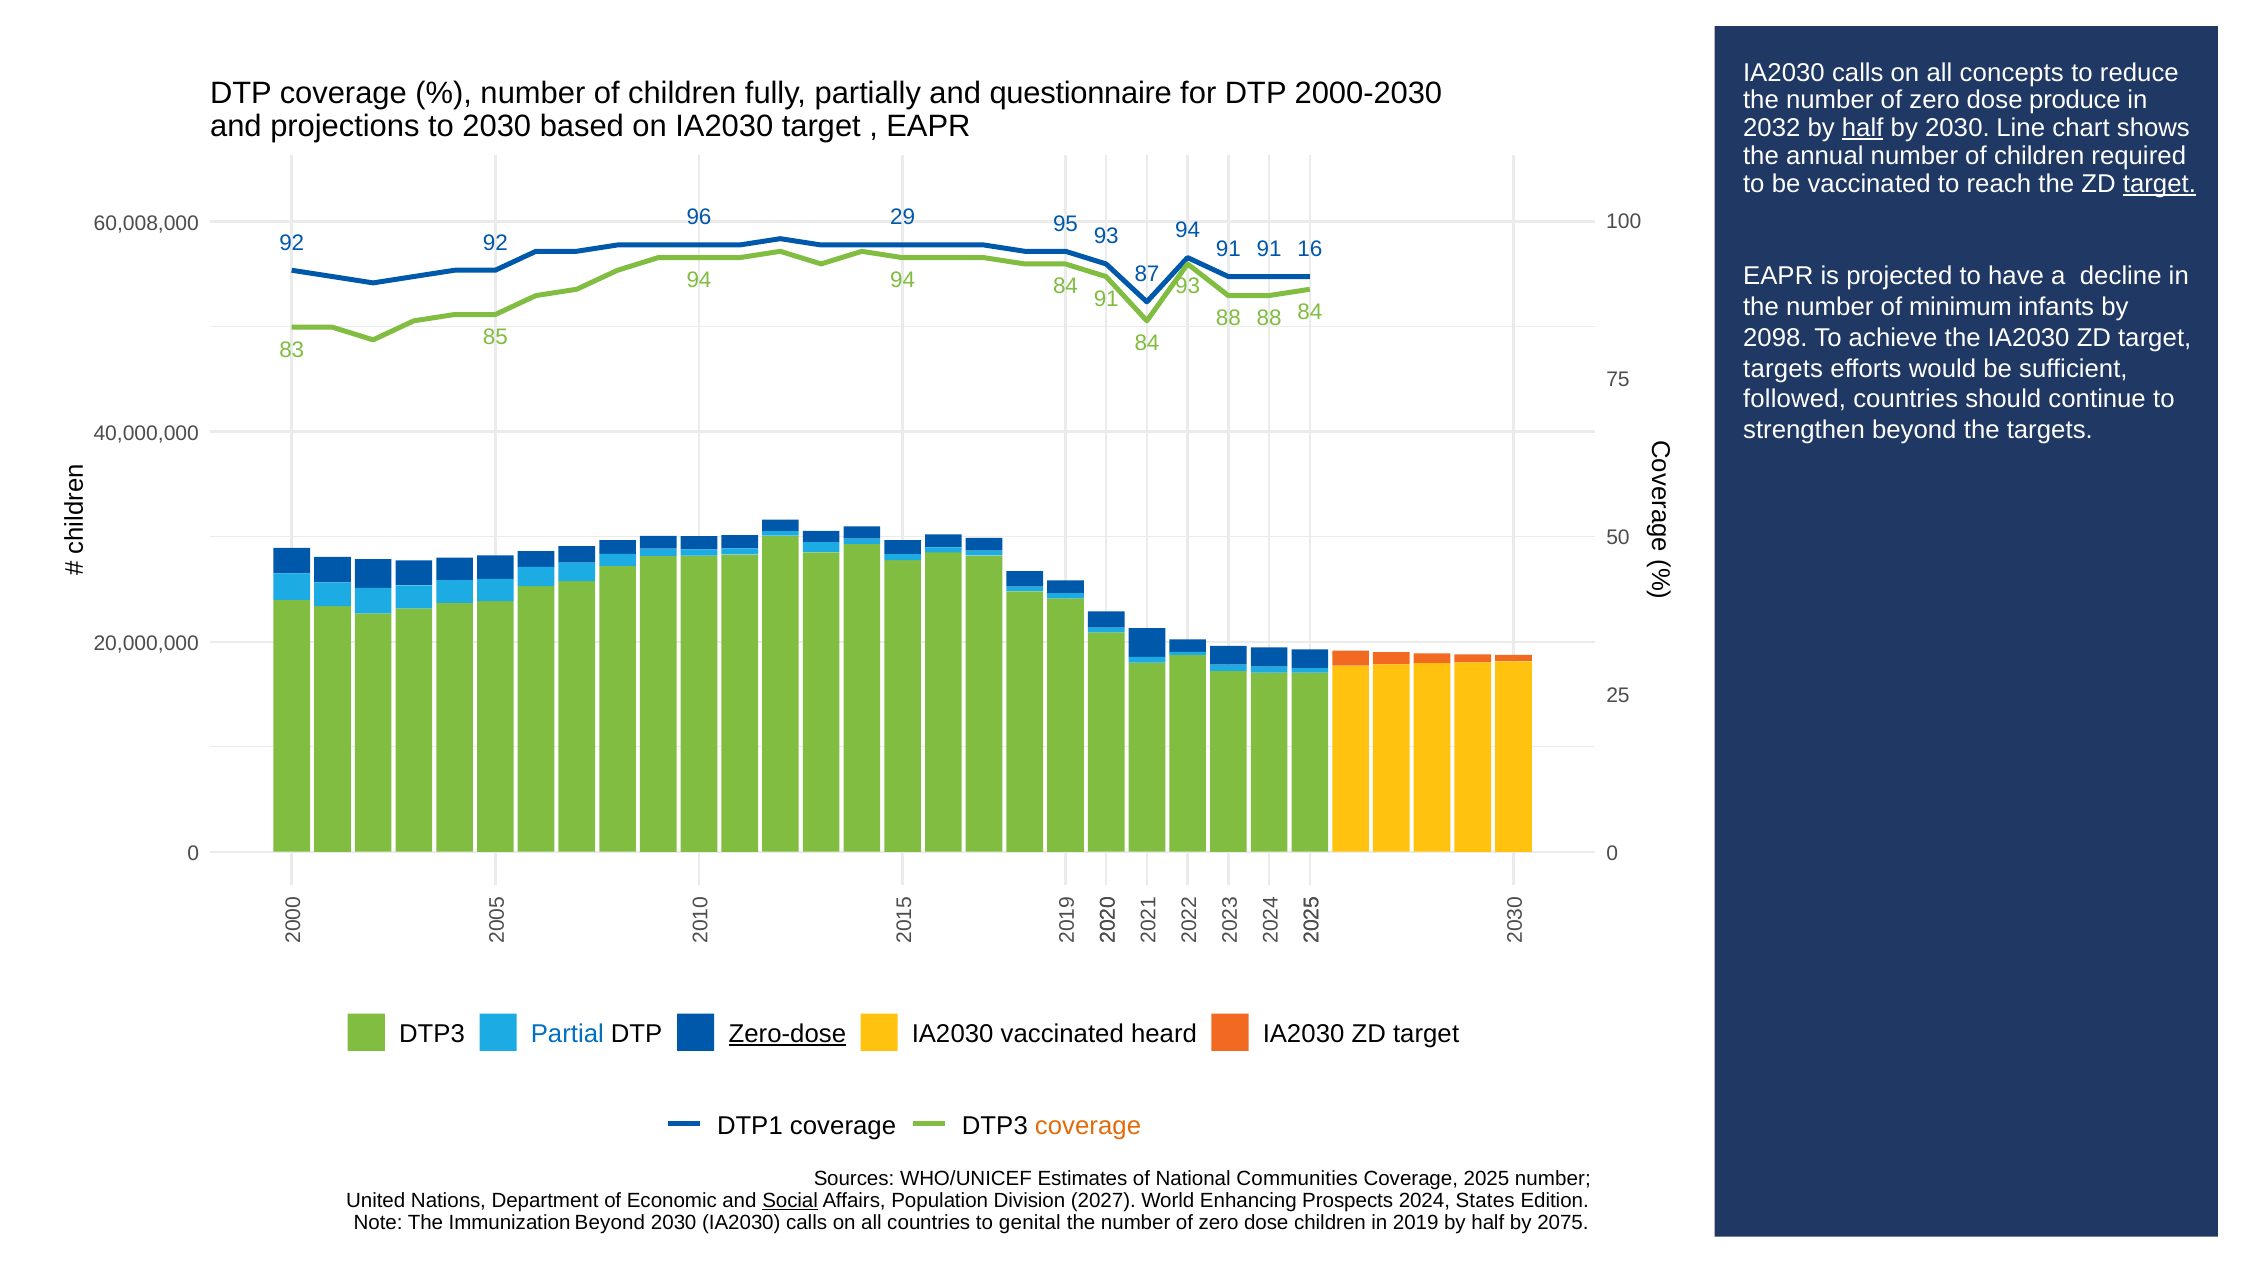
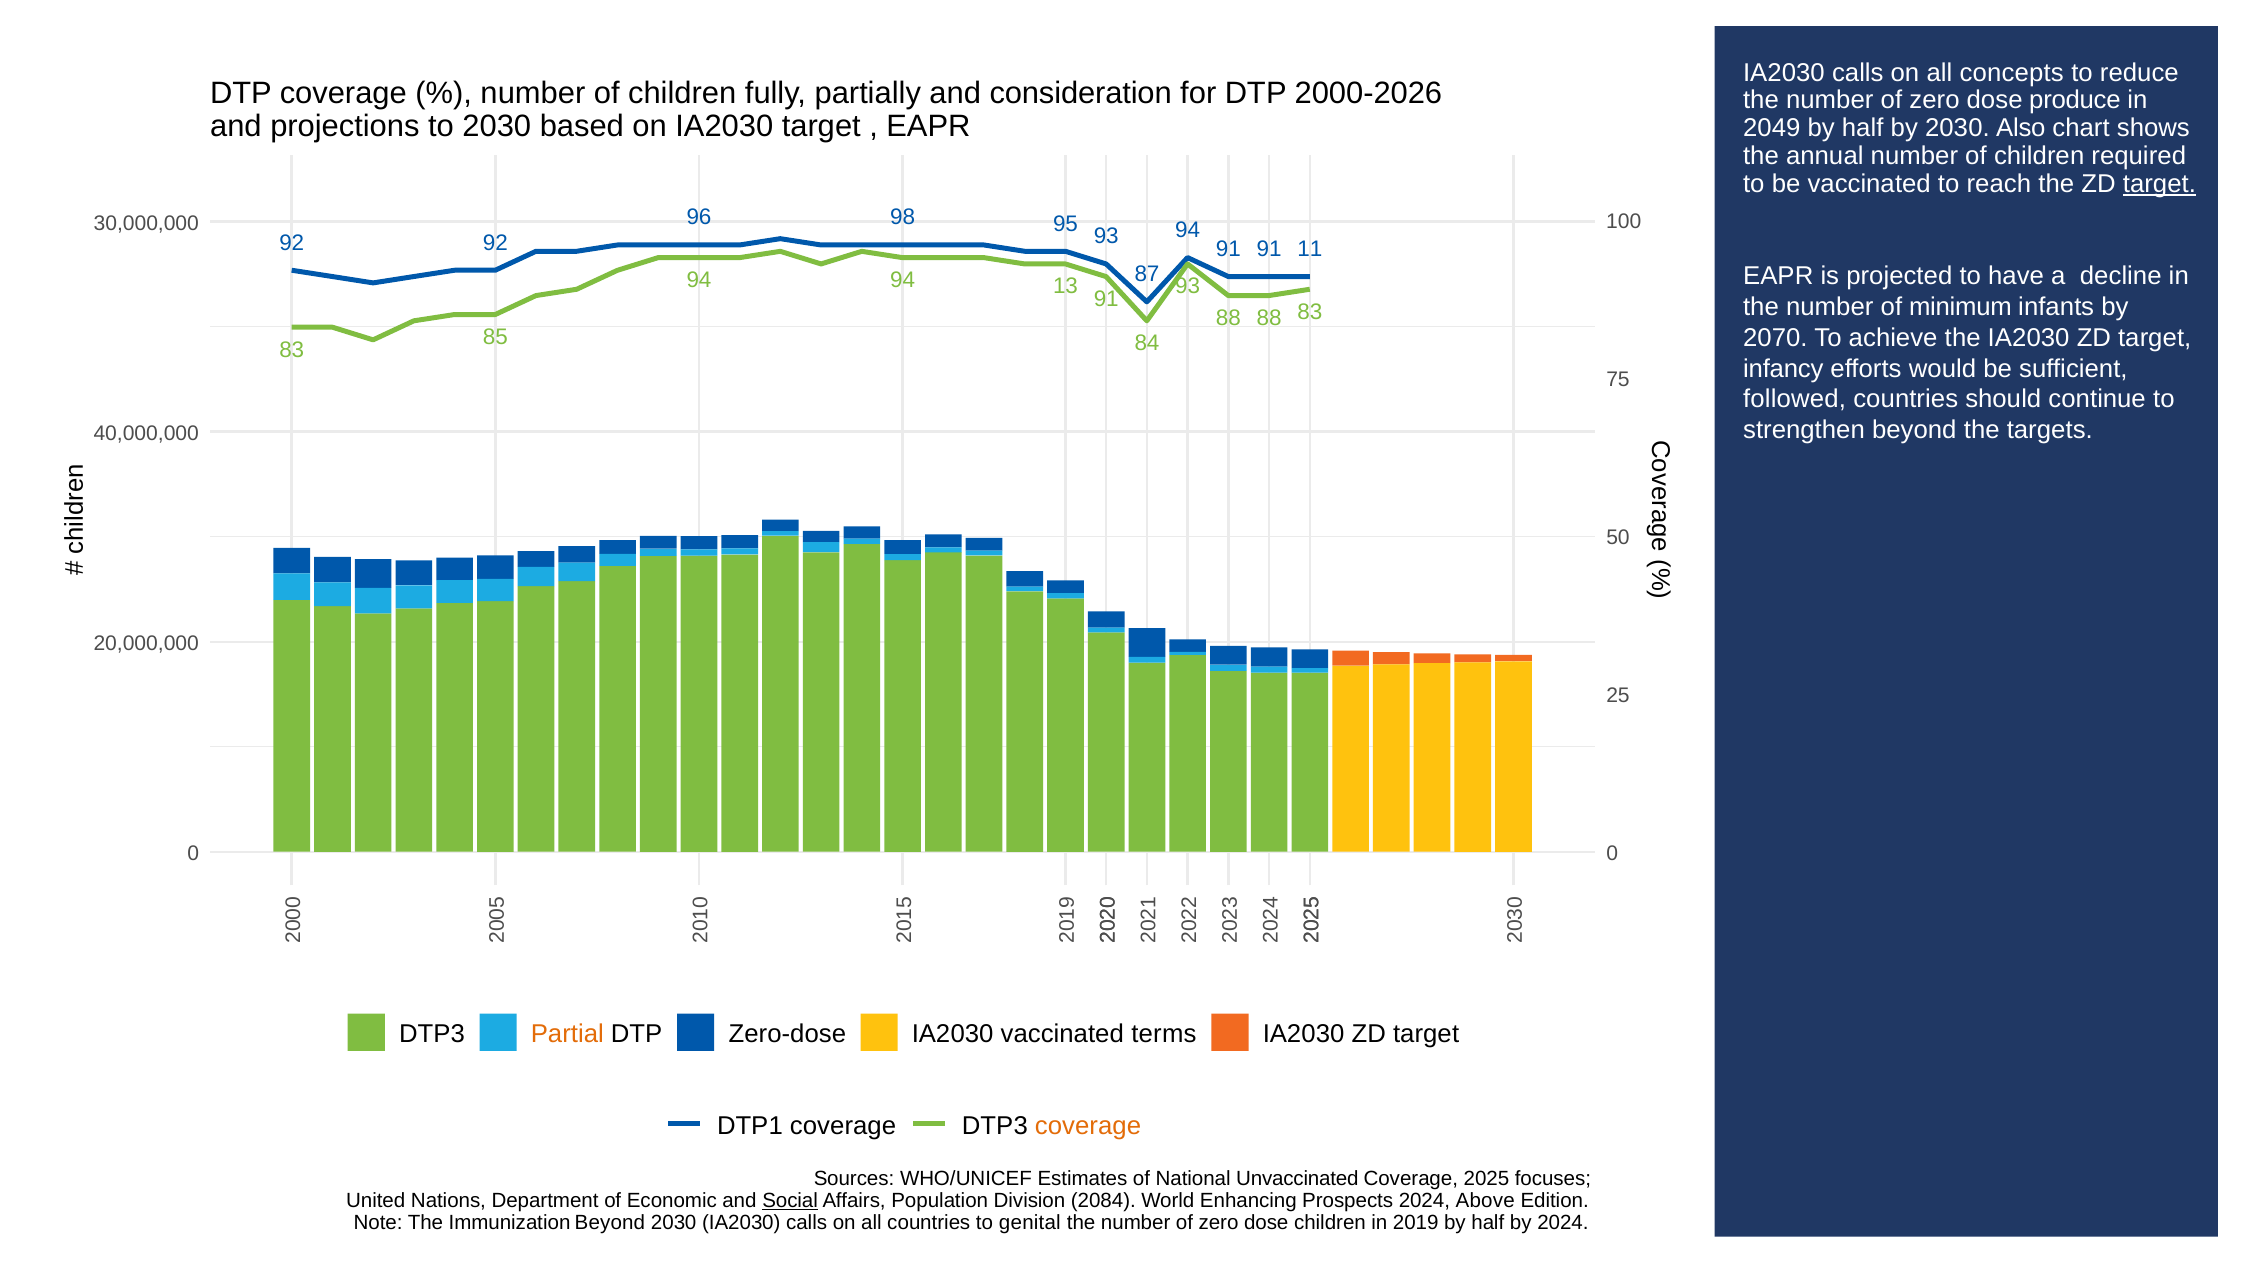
questionnaire: questionnaire -> consideration
2000-2030: 2000-2030 -> 2000-2026
2032: 2032 -> 2049
half at (1863, 128) underline: present -> none
Line: Line -> Also
29: 29 -> 98
60,008,000: 60,008,000 -> 30,000,000
16: 16 -> 11
94 84: 84 -> 13
88 84: 84 -> 83
2098: 2098 -> 2070
targets at (1783, 369): targets -> infancy
Partial colour: blue -> orange
Zero-dose underline: present -> none
heard: heard -> terms
Communities: Communities -> Unvaccinated
2025 number: number -> focuses
2027: 2027 -> 2084
States: States -> Above
by 2075: 2075 -> 2024
